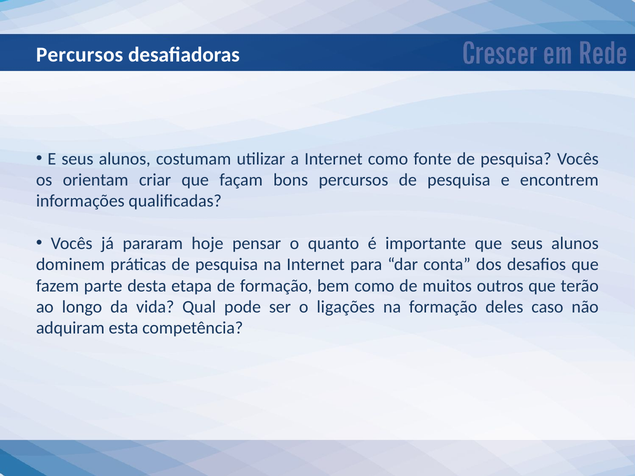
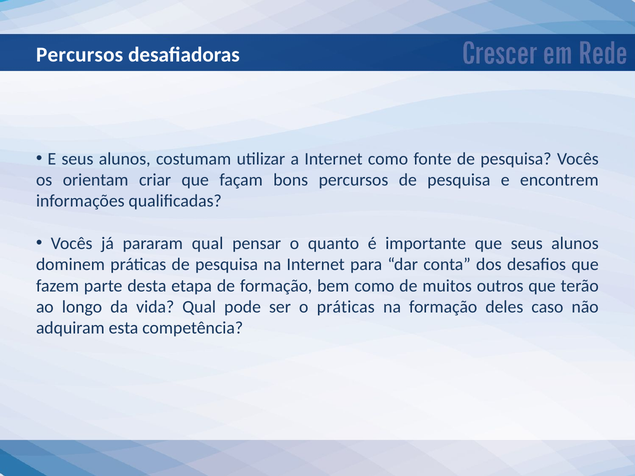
pararam hoje: hoje -> qual
o ligações: ligações -> práticas
